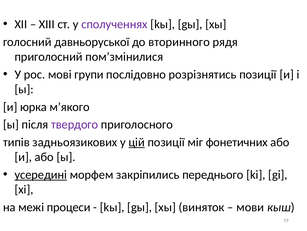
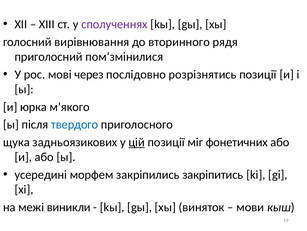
давньоруської: давньоруської -> вирівнювання
групи: групи -> через
твердого colour: purple -> blue
типів: типів -> щука
усередині underline: present -> none
переднього: переднього -> закріпитись
процеси: процеси -> виникли
